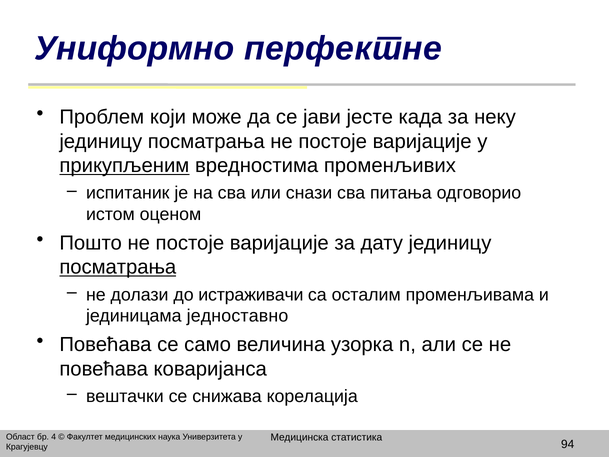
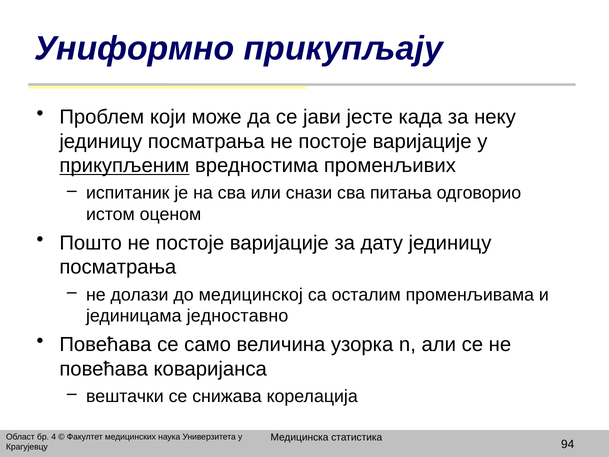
перфектне: перфектне -> прикупљају
посматрања at (118, 267) underline: present -> none
истраживачи: истраживачи -> медицинској
